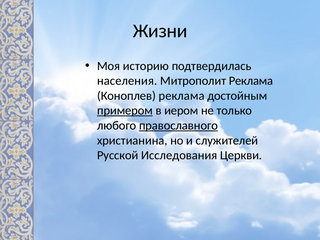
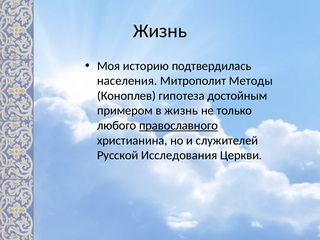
Жизни at (160, 31): Жизни -> Жизнь
Митрополит Реклама: Реклама -> Методы
Коноплев реклама: реклама -> гипотеза
примером underline: present -> none
в иером: иером -> жизнь
